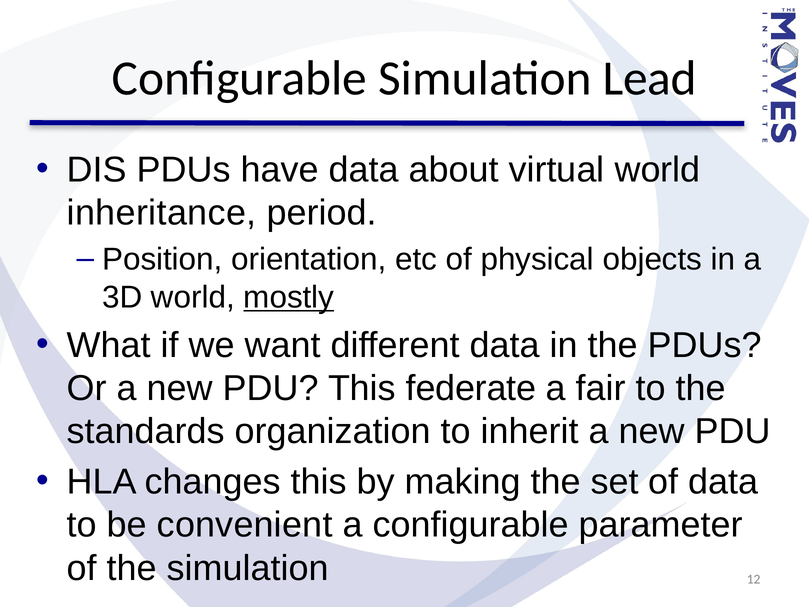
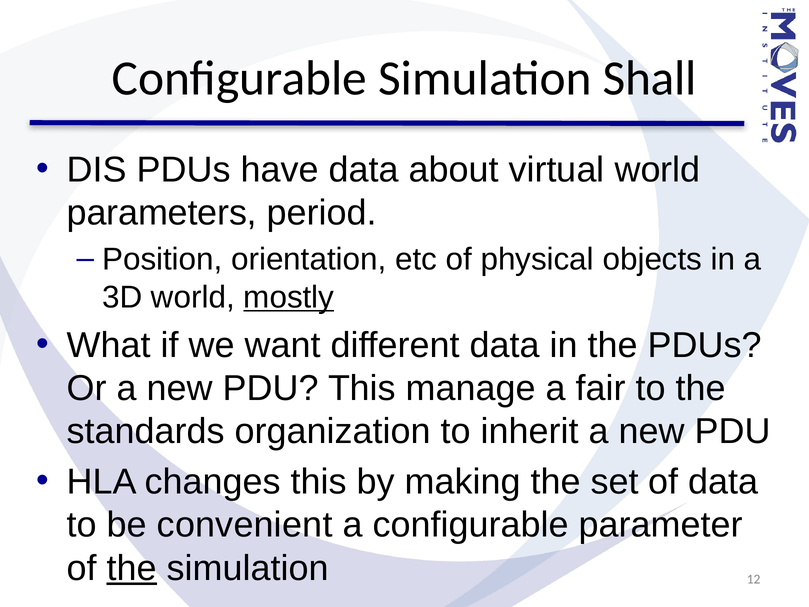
Lead: Lead -> Shall
inheritance: inheritance -> parameters
federate: federate -> manage
the at (132, 568) underline: none -> present
